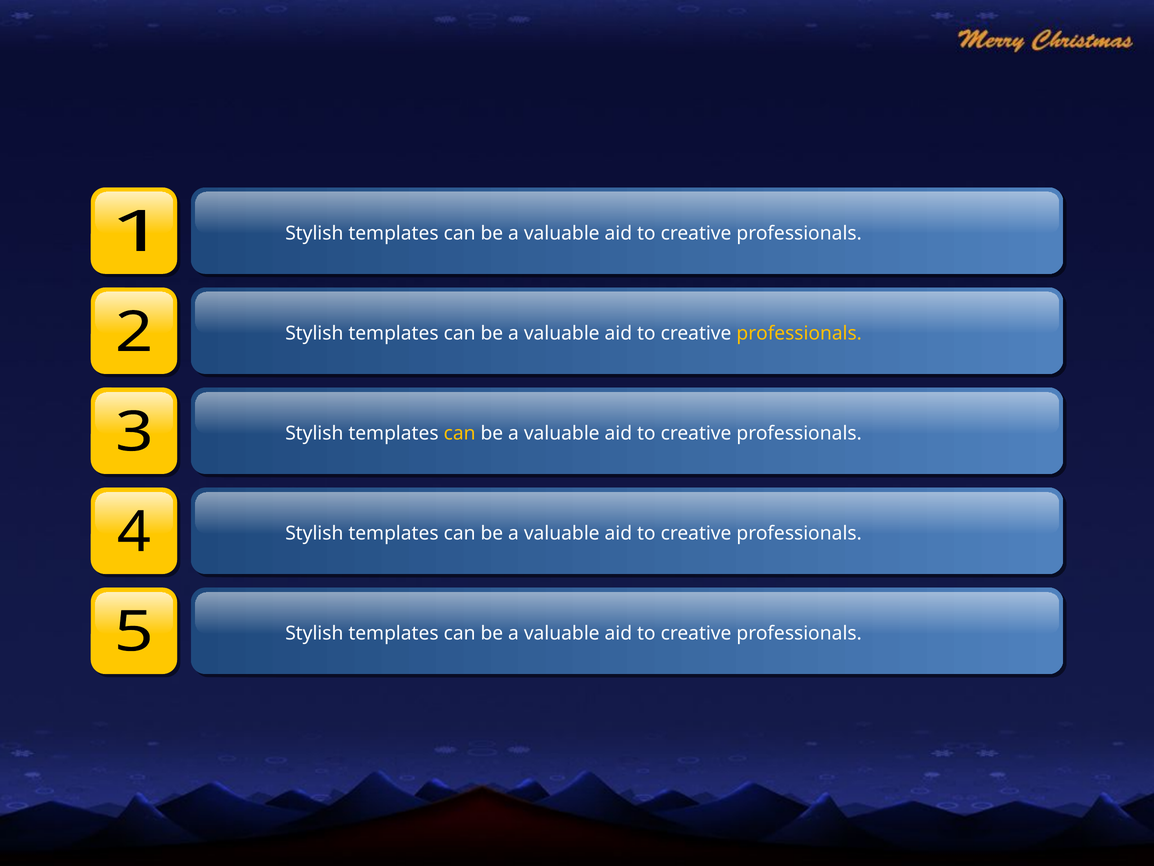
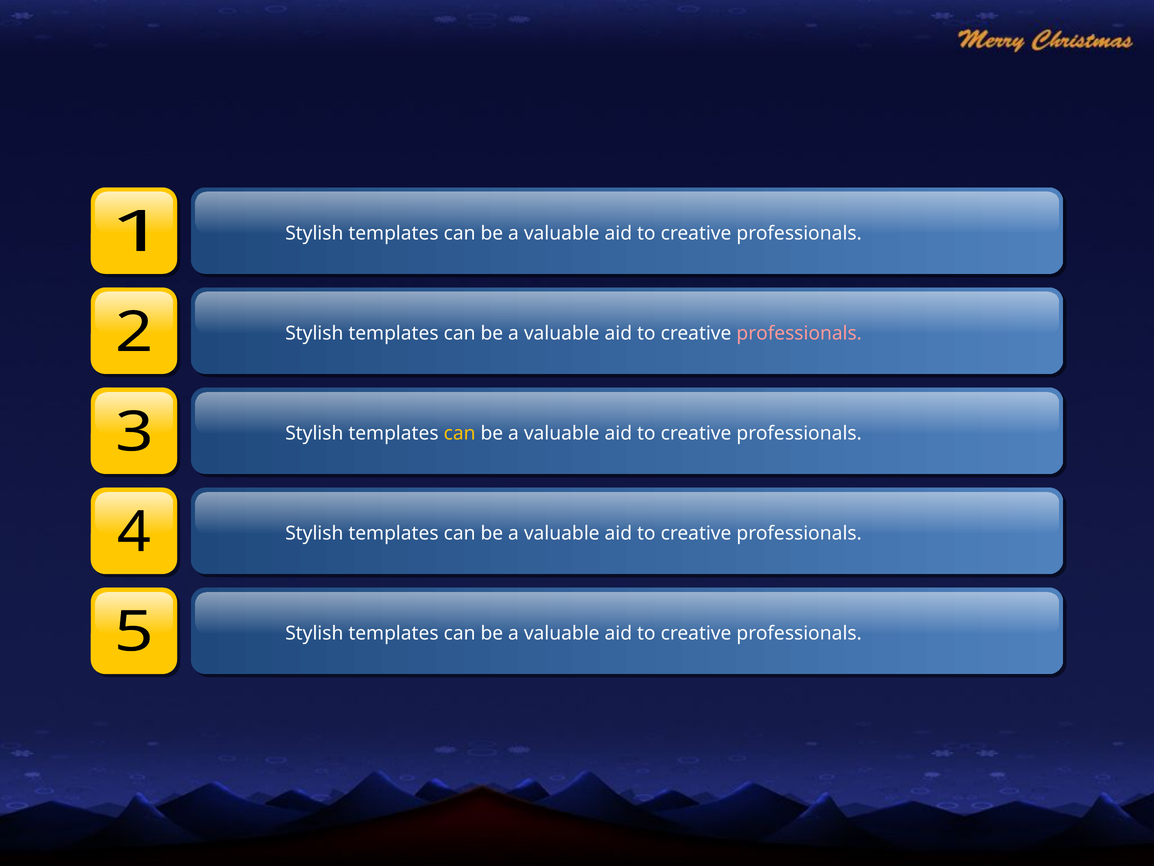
professionals at (799, 333) colour: yellow -> pink
